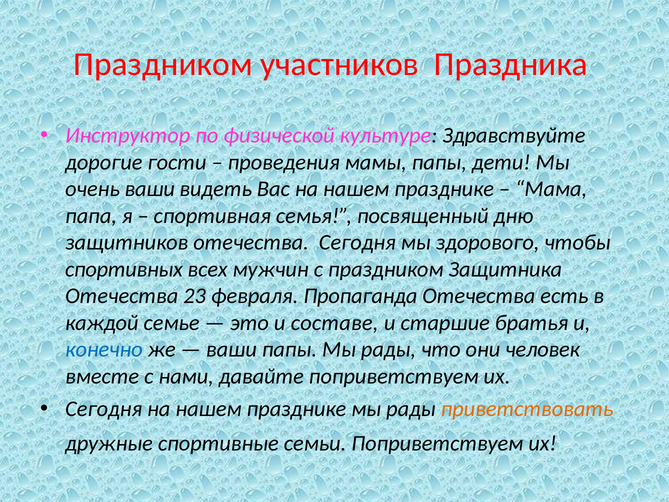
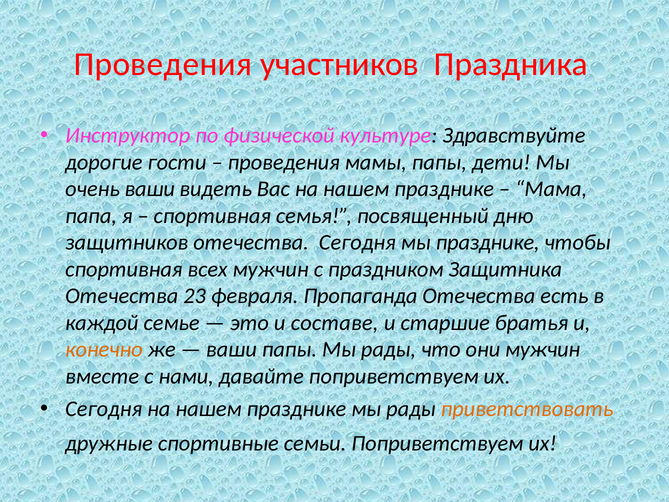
Праздником at (163, 64): Праздником -> Проведения
мы здорового: здорового -> празднике
спортивных at (124, 269): спортивных -> спортивная
конечно colour: blue -> orange
они человек: человек -> мужчин
